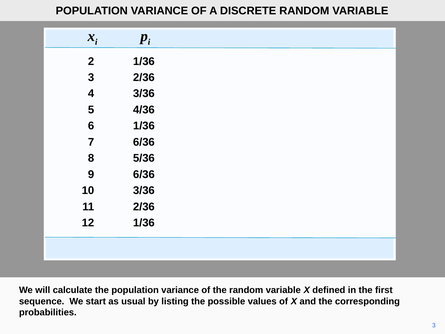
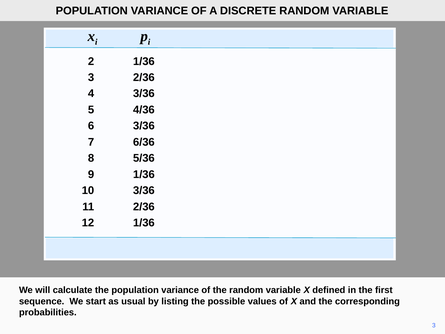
6 1/36: 1/36 -> 3/36
9 6/36: 6/36 -> 1/36
